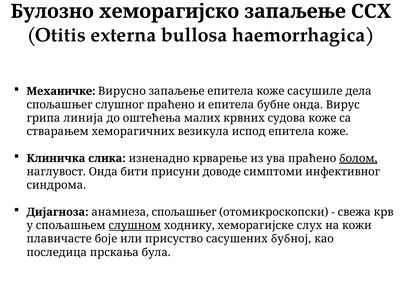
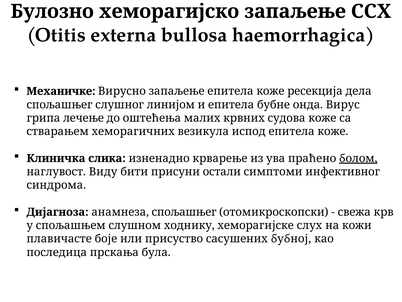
сасушиле: сасушиле -> ресекција
слушног праћено: праћено -> линијом
линија: линија -> лечење
наглувост Онда: Онда -> Виду
доводе: доводе -> остали
слушном underline: present -> none
